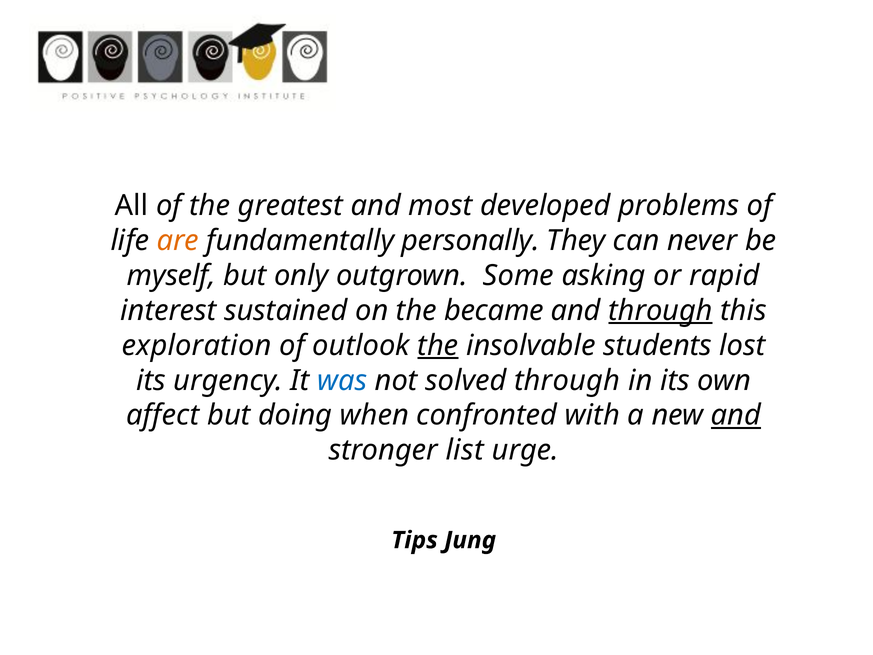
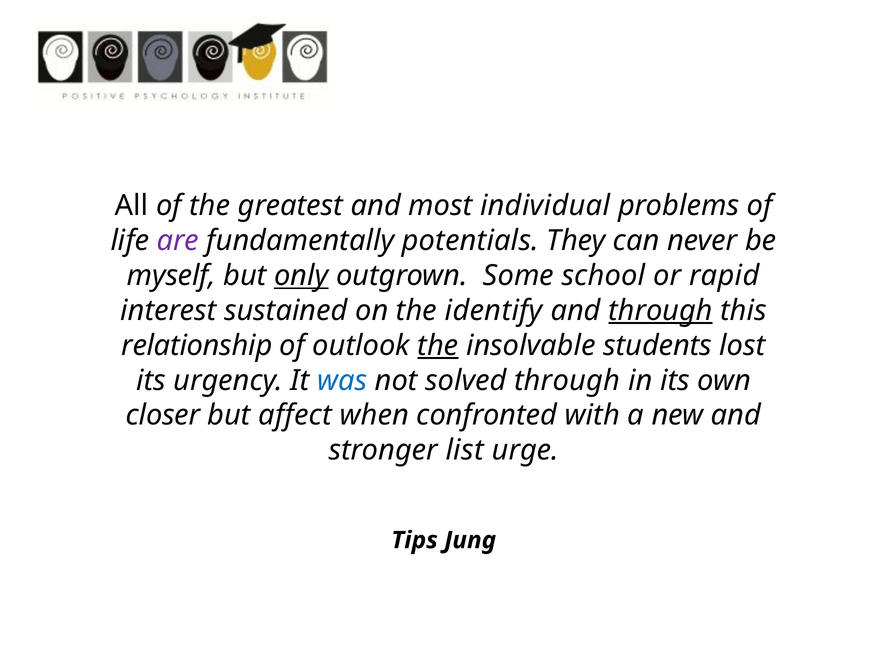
developed: developed -> individual
are colour: orange -> purple
personally: personally -> potentials
only underline: none -> present
asking: asking -> school
became: became -> identify
exploration: exploration -> relationship
affect: affect -> closer
doing: doing -> affect
and at (736, 415) underline: present -> none
